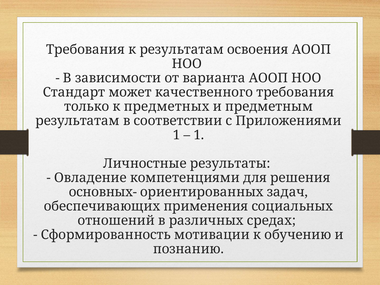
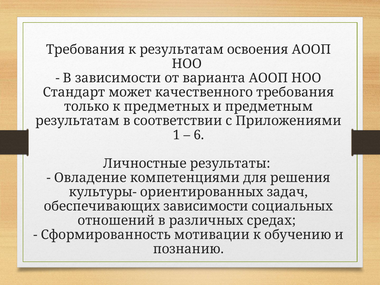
1 at (199, 135): 1 -> 6
основных-: основных- -> культуры-
обеспечивающих применения: применения -> зависимости
